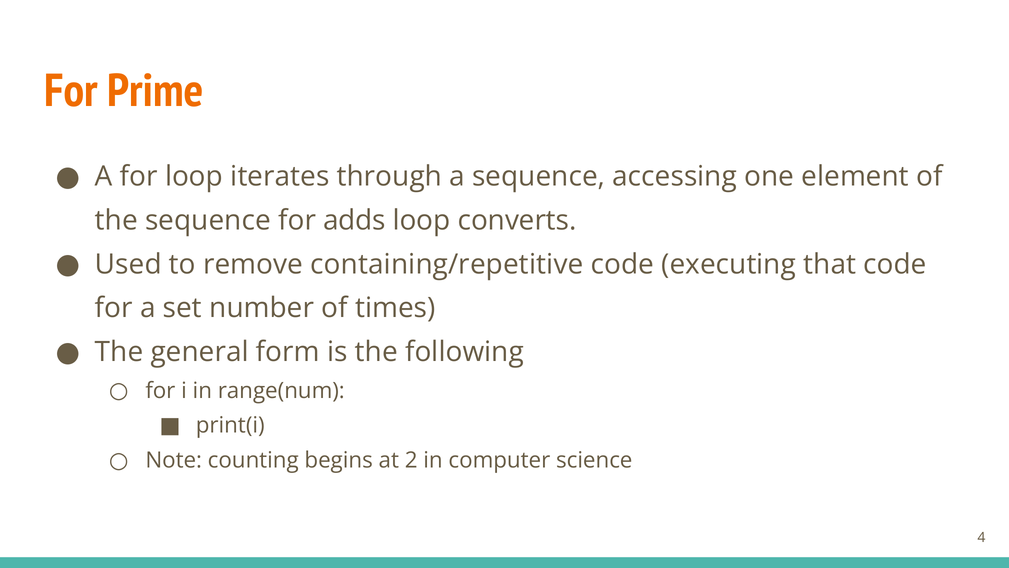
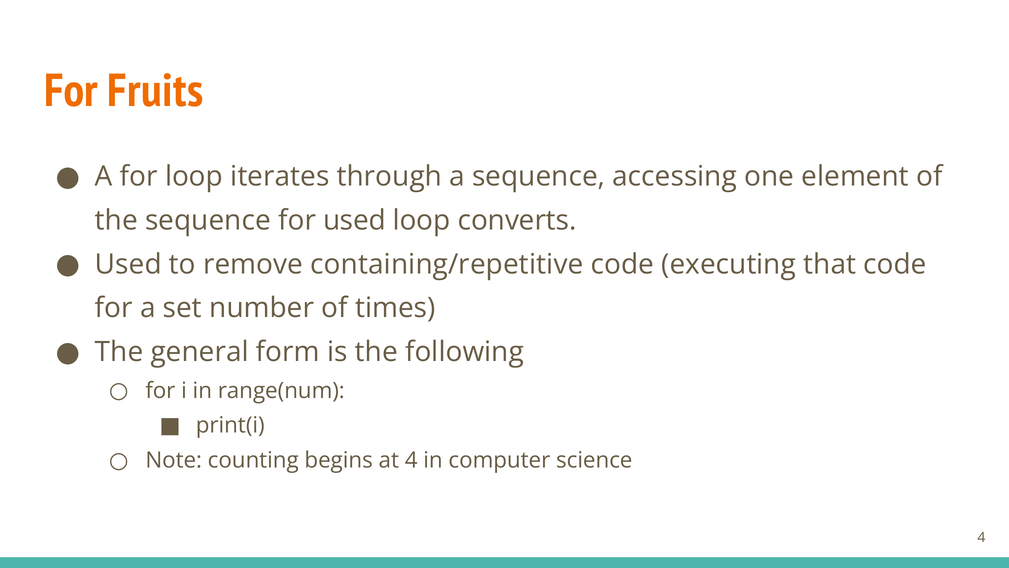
Prime: Prime -> Fruits
for adds: adds -> used
at 2: 2 -> 4
